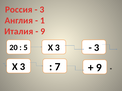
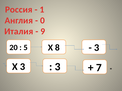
3 at (42, 10): 3 -> 1
1: 1 -> 0
3 at (57, 48): 3 -> 8
7 at (58, 67): 7 -> 3
9 at (99, 68): 9 -> 7
